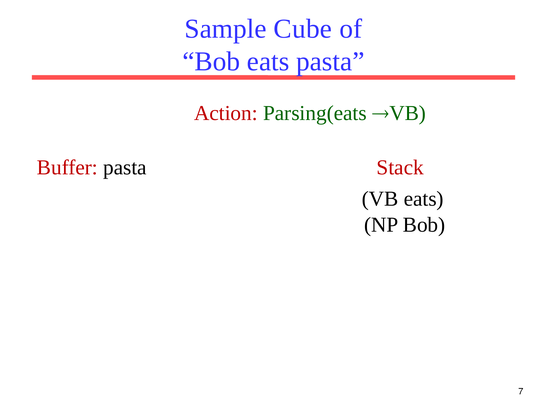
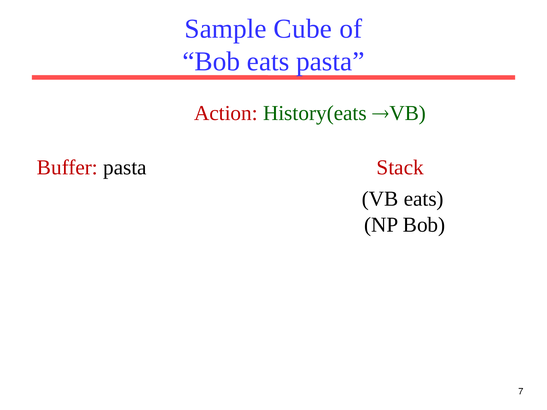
Parsing(eats: Parsing(eats -> History(eats
